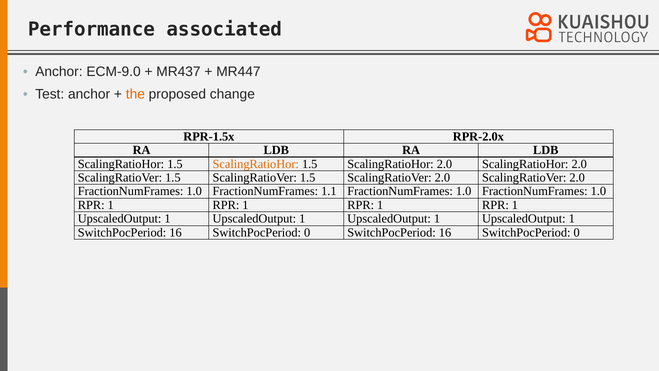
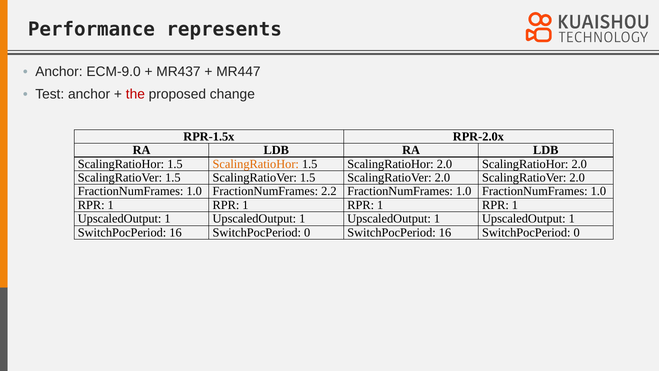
associated: associated -> represents
the colour: orange -> red
1.1: 1.1 -> 2.2
